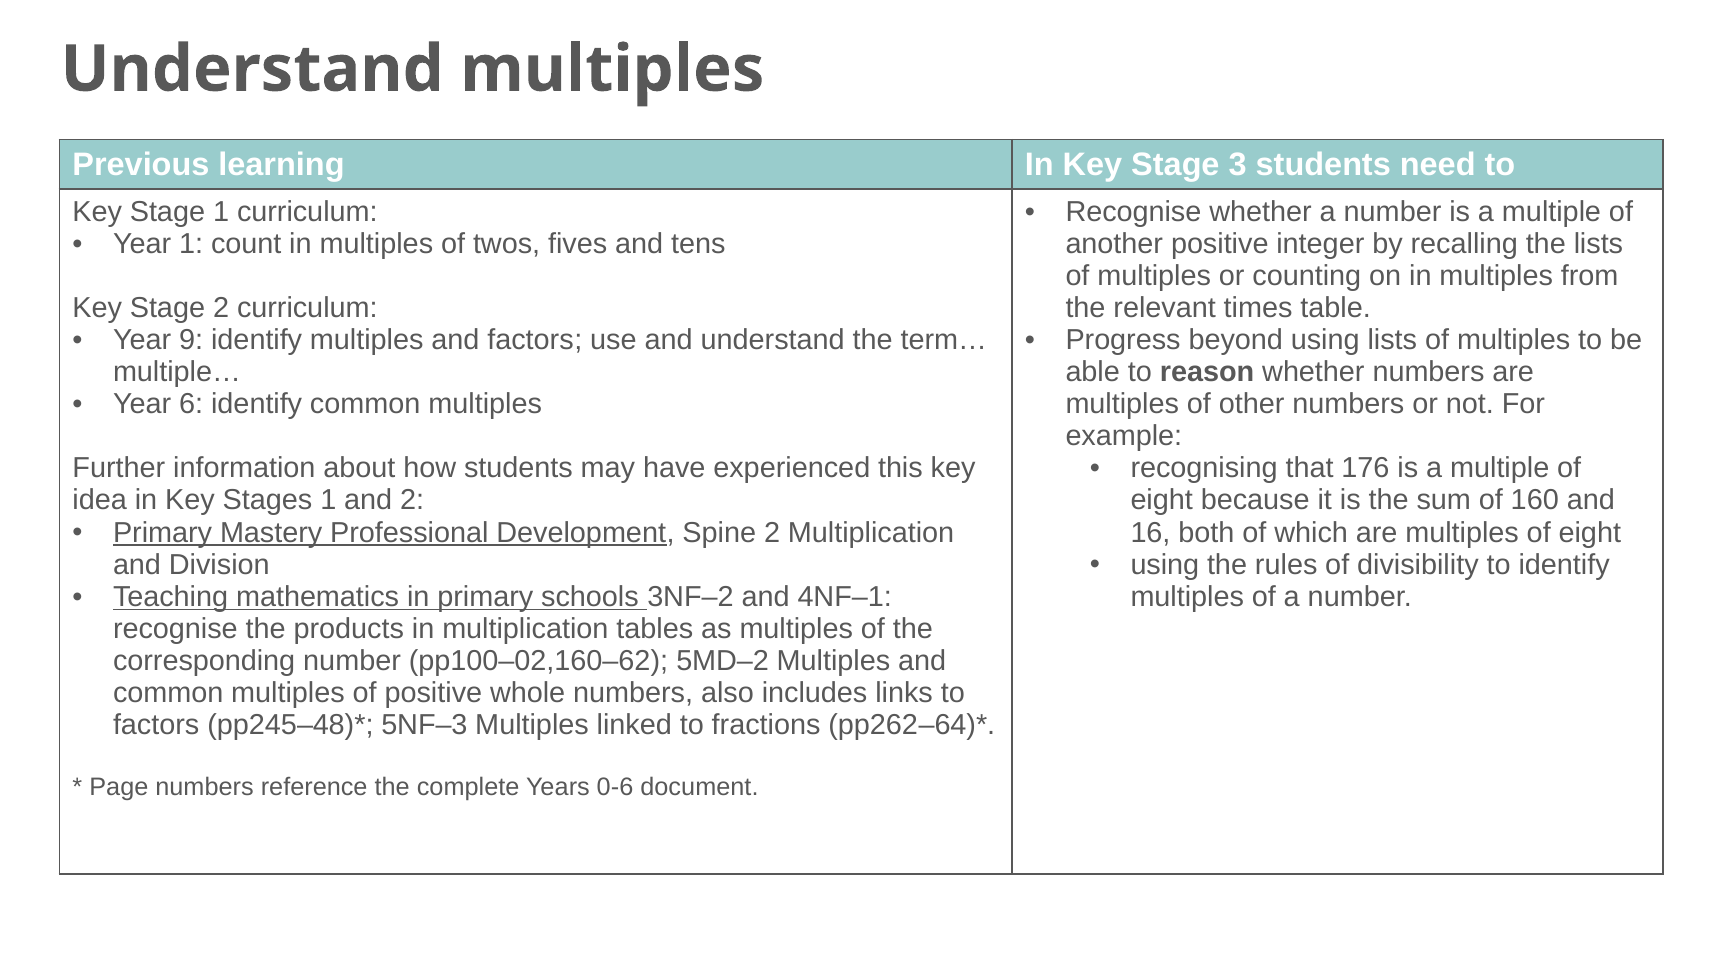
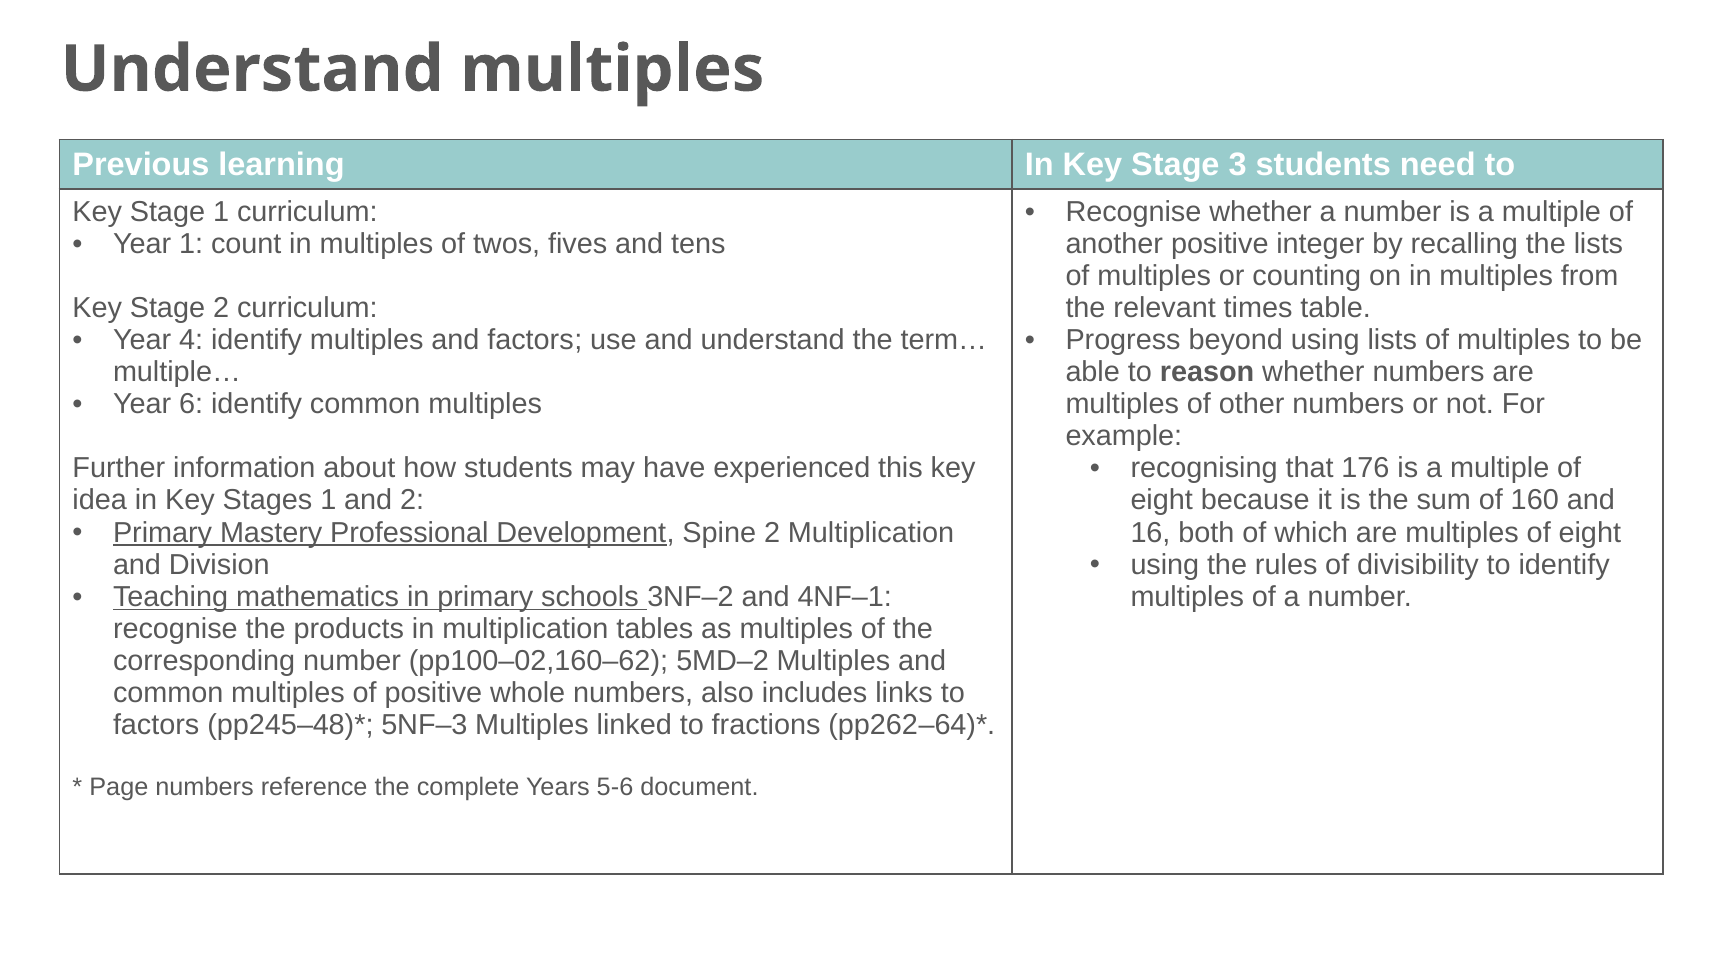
9: 9 -> 4
0-6: 0-6 -> 5-6
